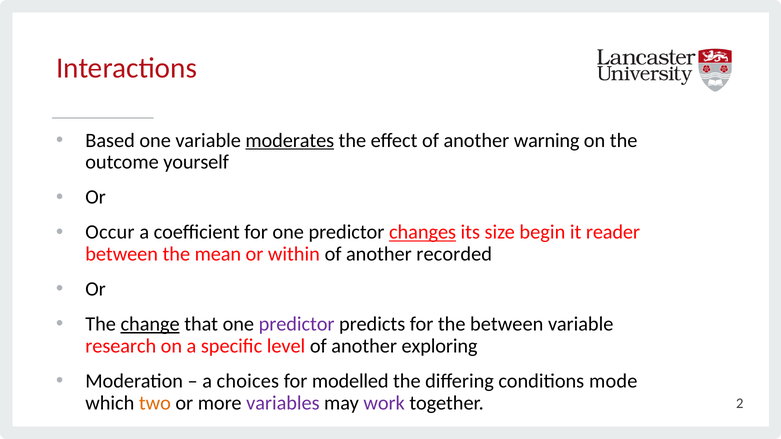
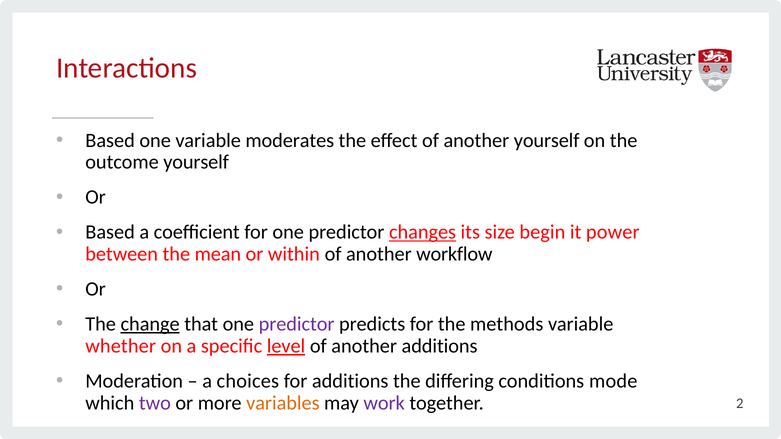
moderates underline: present -> none
another warning: warning -> yourself
Occur at (110, 232): Occur -> Based
reader: reader -> power
recorded: recorded -> workflow
the between: between -> methods
research: research -> whether
level underline: none -> present
another exploring: exploring -> additions
for modelled: modelled -> additions
two colour: orange -> purple
variables colour: purple -> orange
